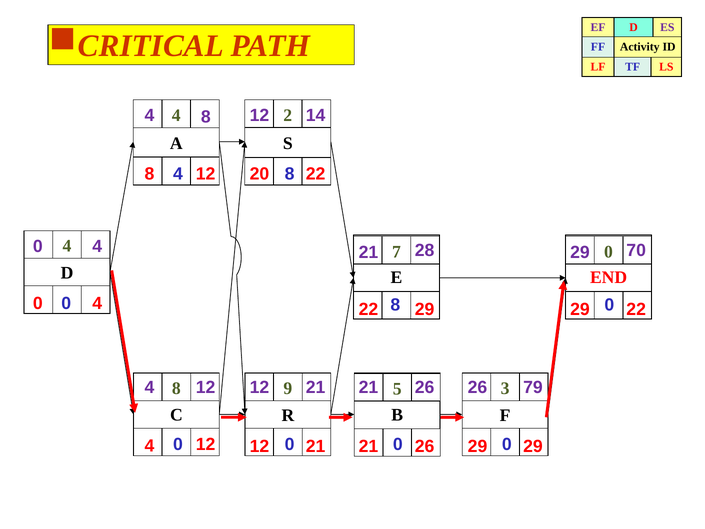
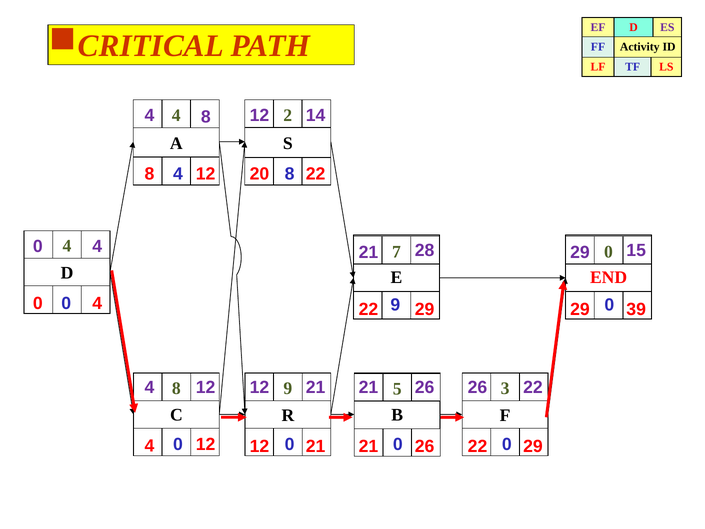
70: 70 -> 15
8 at (395, 305): 8 -> 9
29 22: 22 -> 39
26 26 79: 79 -> 22
29 at (478, 446): 29 -> 22
